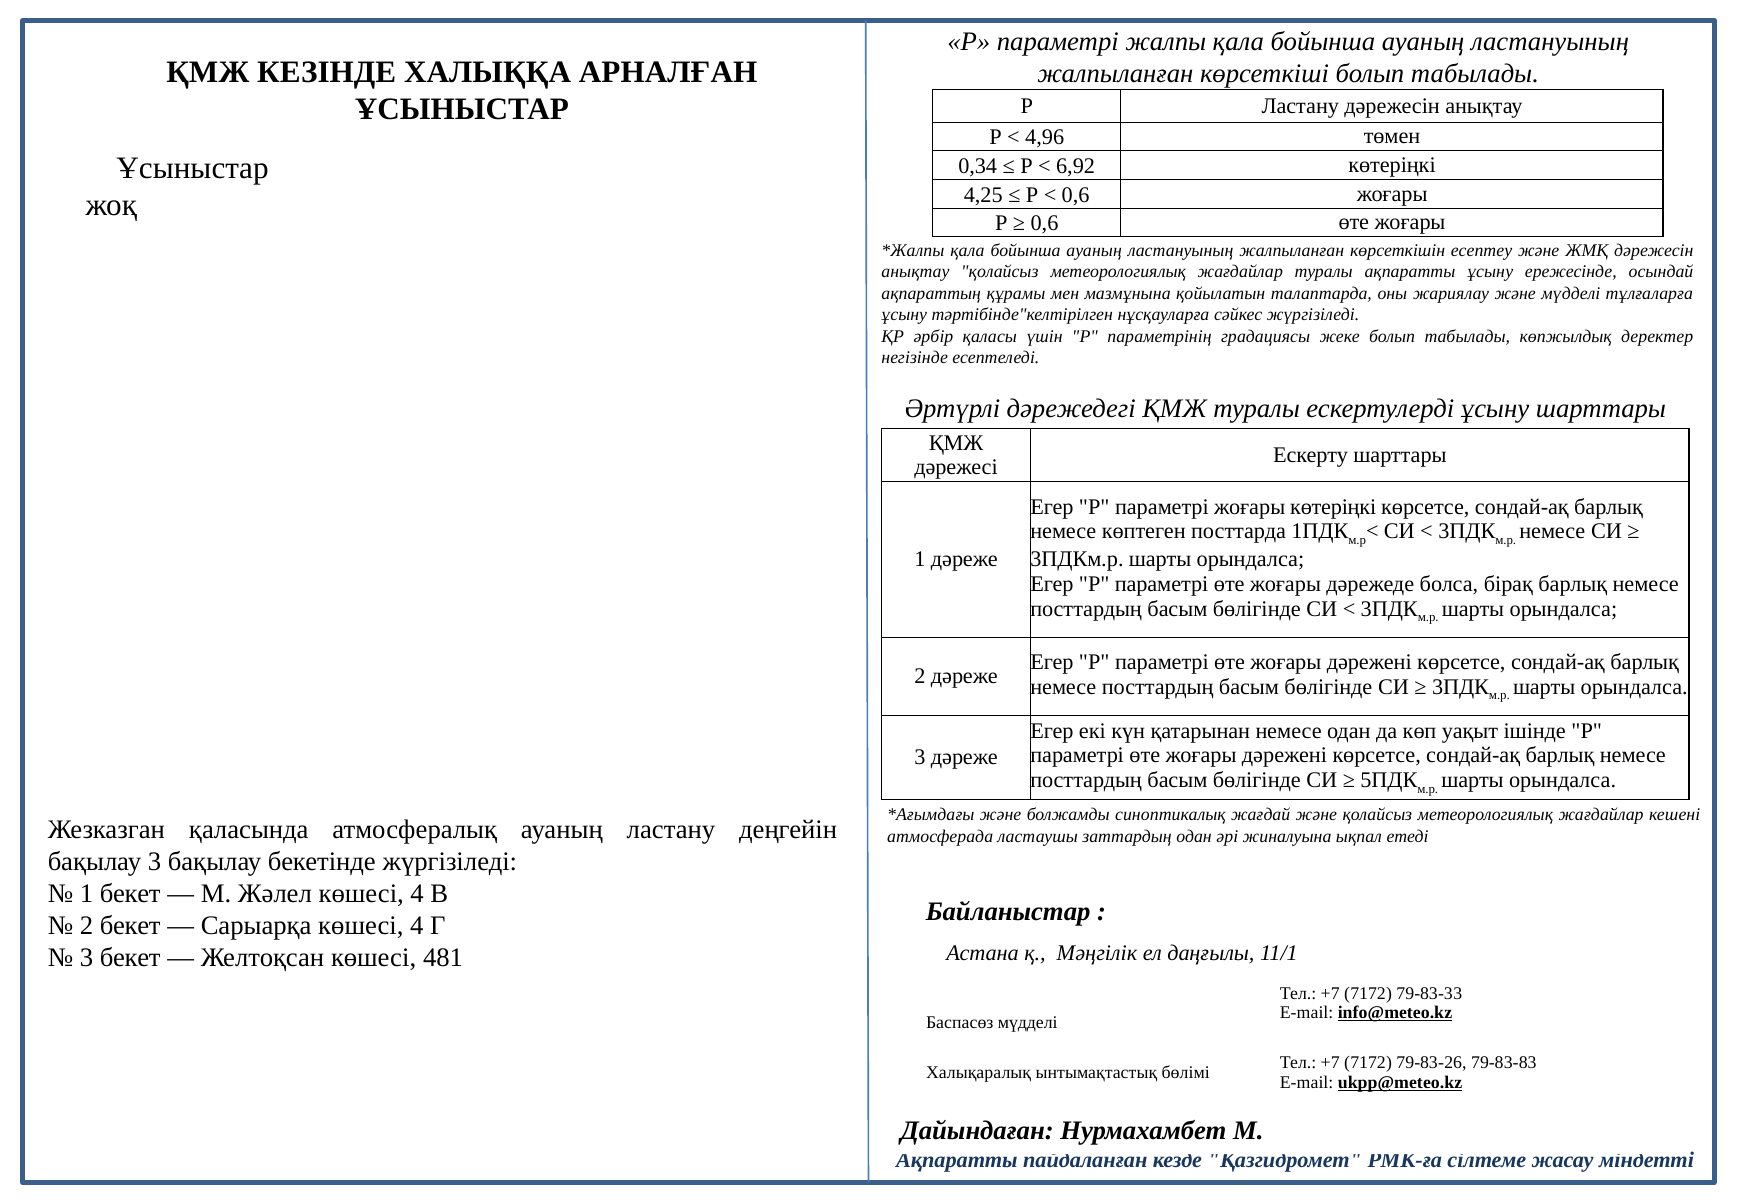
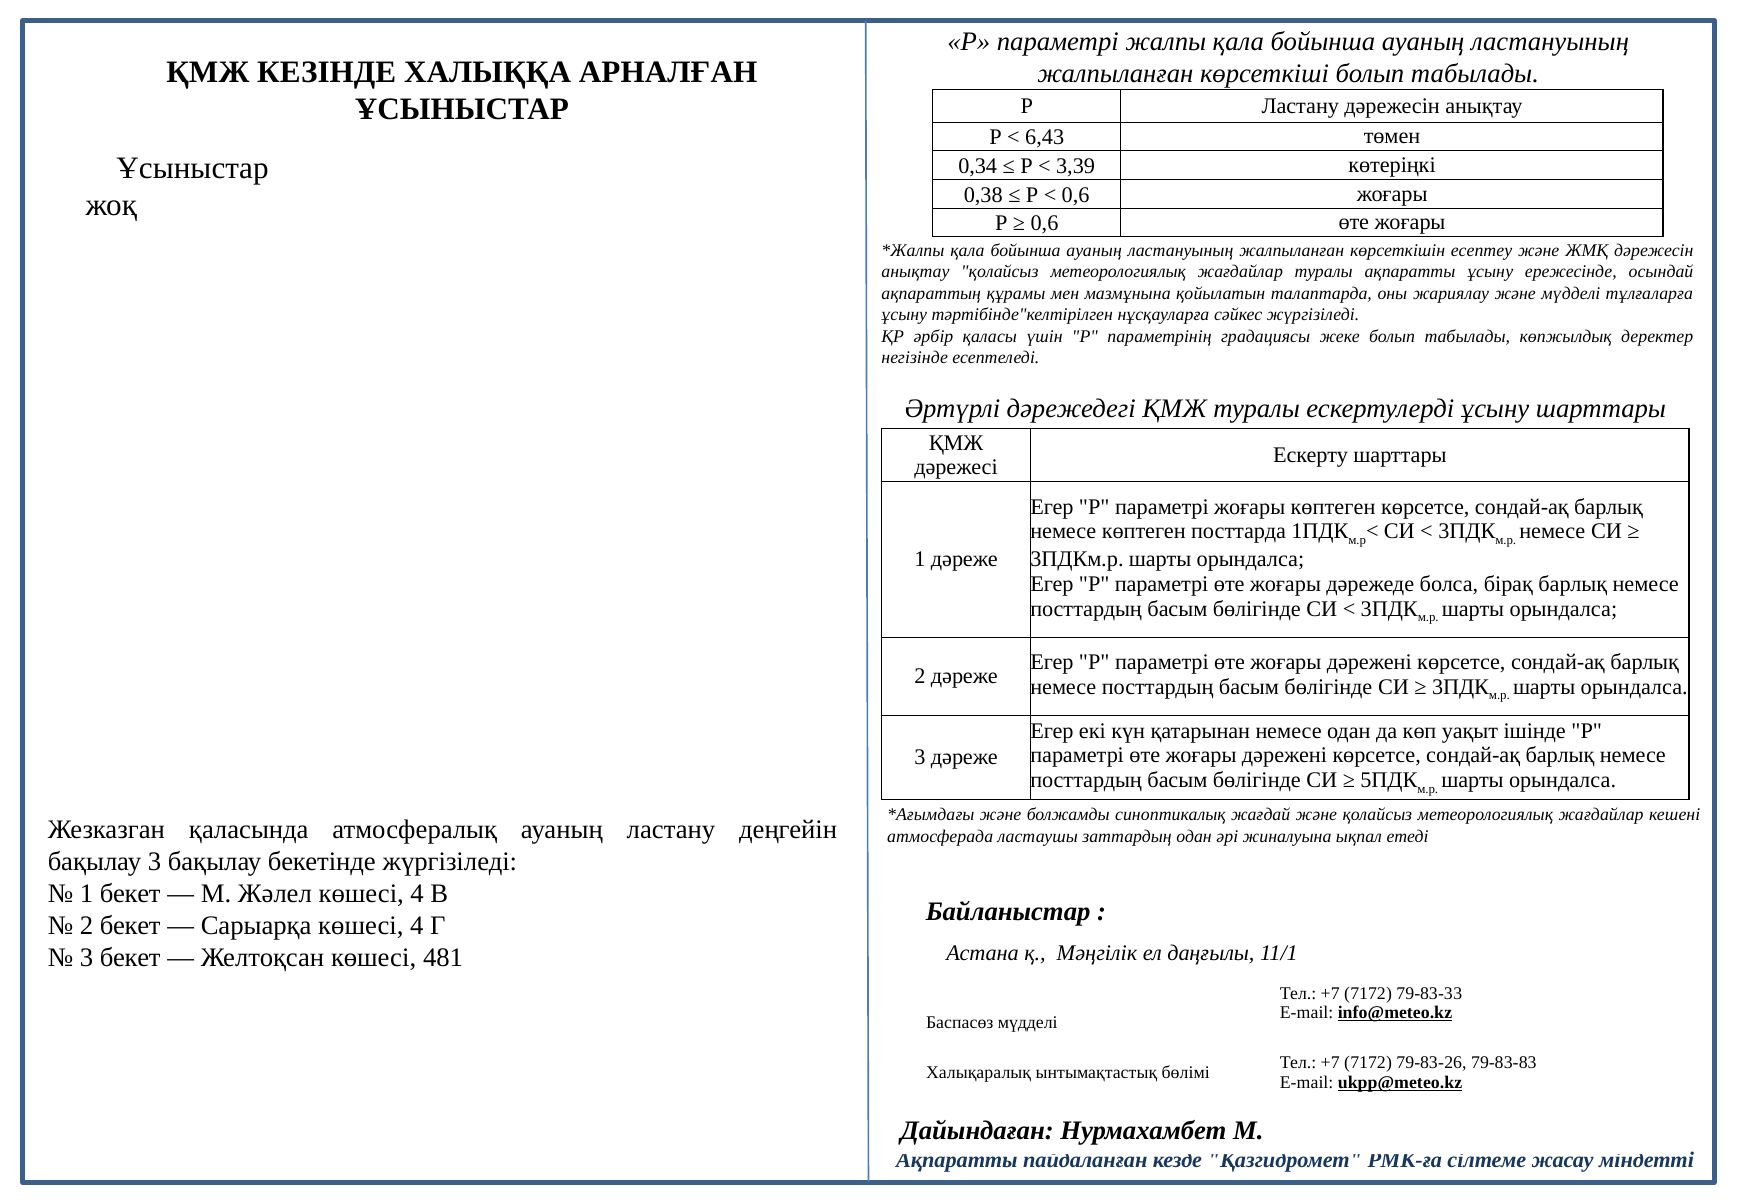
4,96: 4,96 -> 6,43
6,92: 6,92 -> 3,39
4,25: 4,25 -> 0,38
жоғары көтеріңкі: көтеріңкі -> көптеген
